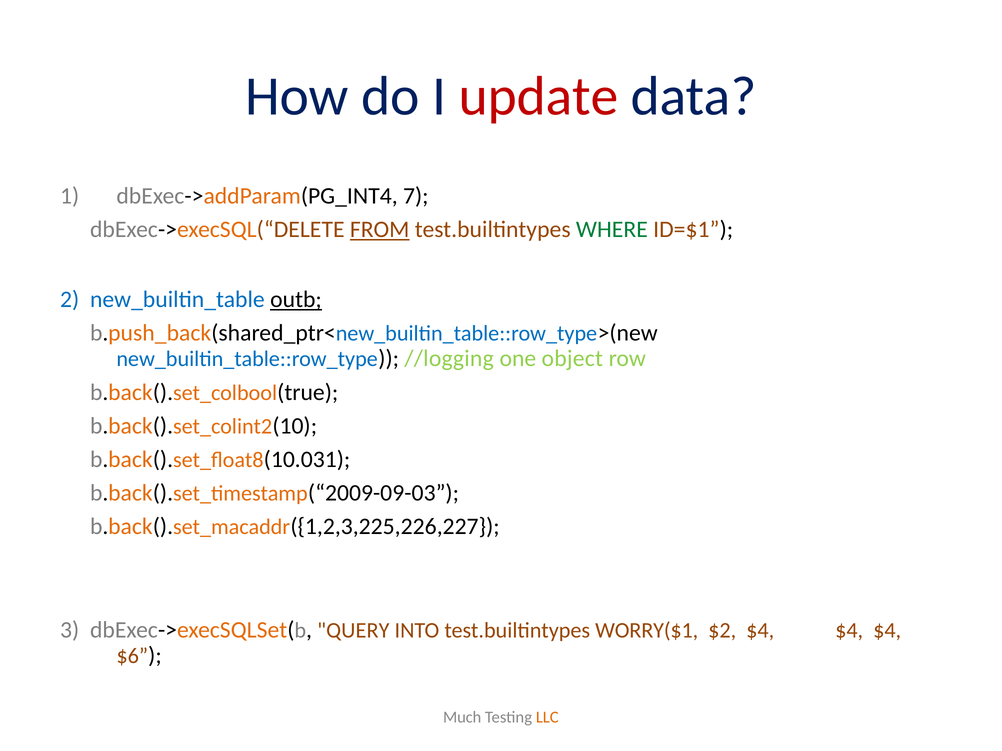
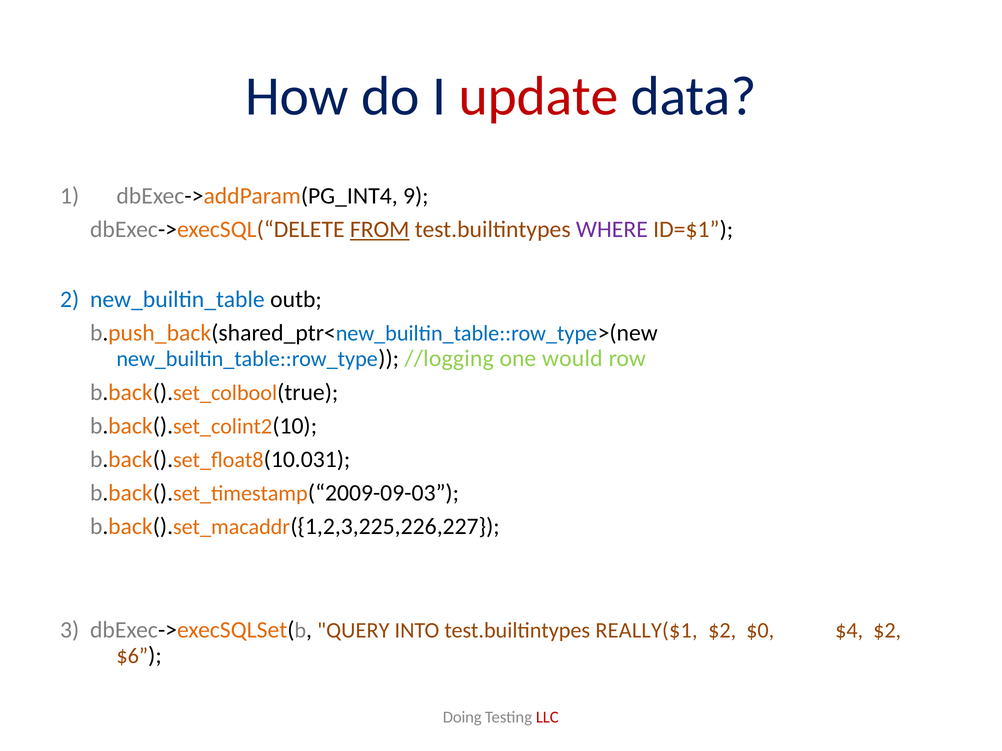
7: 7 -> 9
WHERE colour: green -> purple
outb underline: present -> none
object: object -> would
WORRY($1: WORRY($1 -> REALLY($1
$2 $4: $4 -> $0
$4 at (887, 631): $4 -> $2
Much: Much -> Doing
LLC colour: orange -> red
